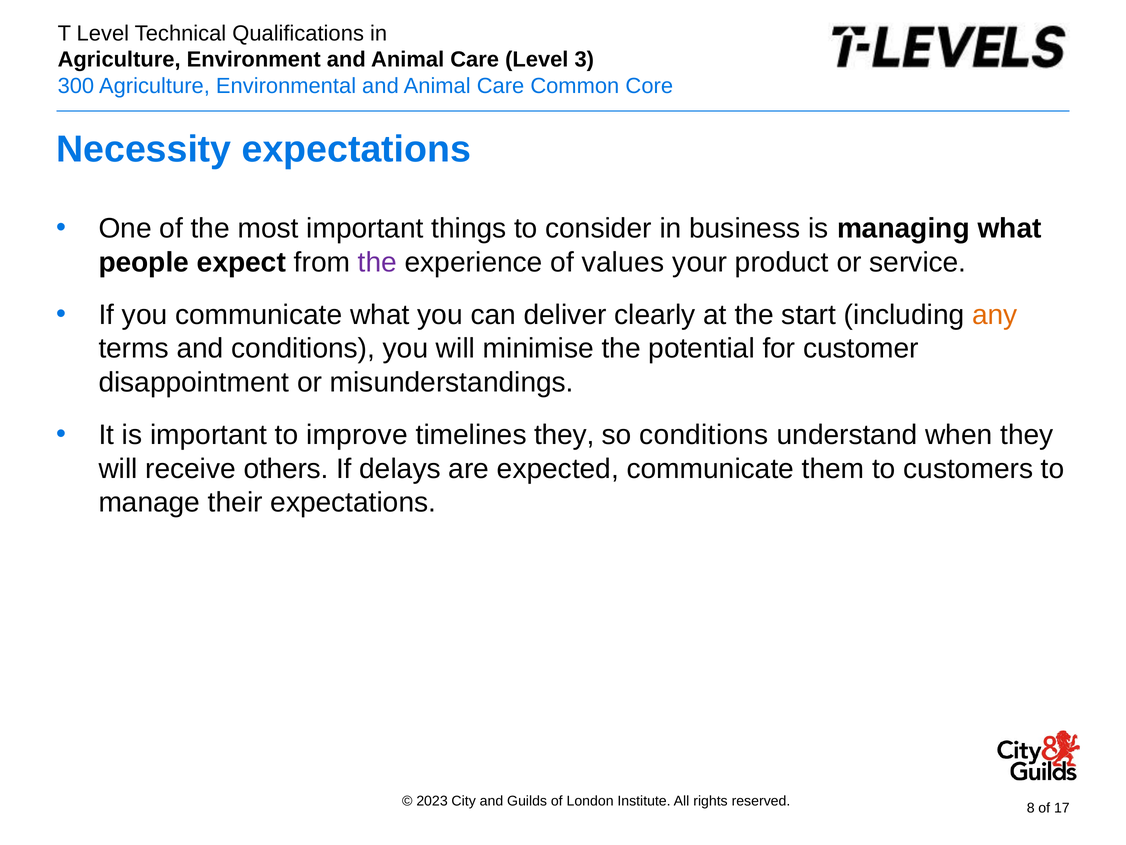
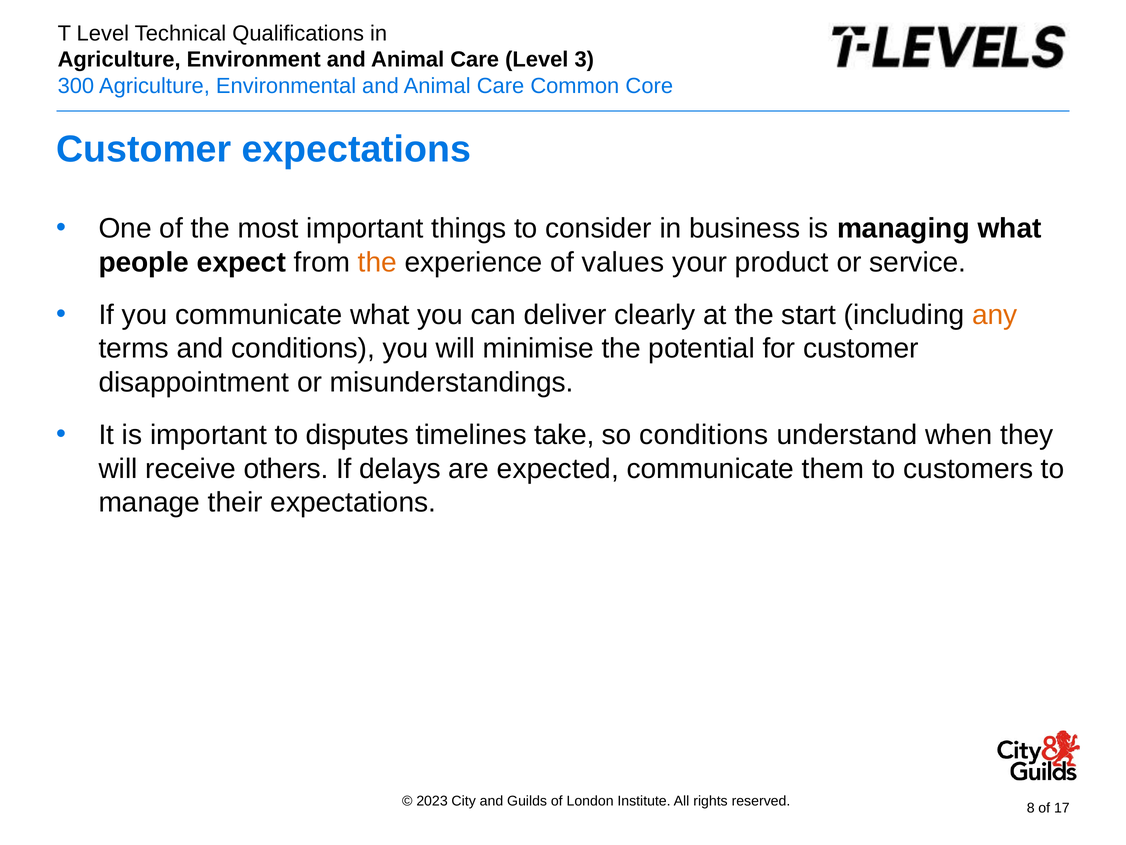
Necessity at (144, 149): Necessity -> Customer
the at (378, 262) colour: purple -> orange
improve: improve -> disputes
timelines they: they -> take
